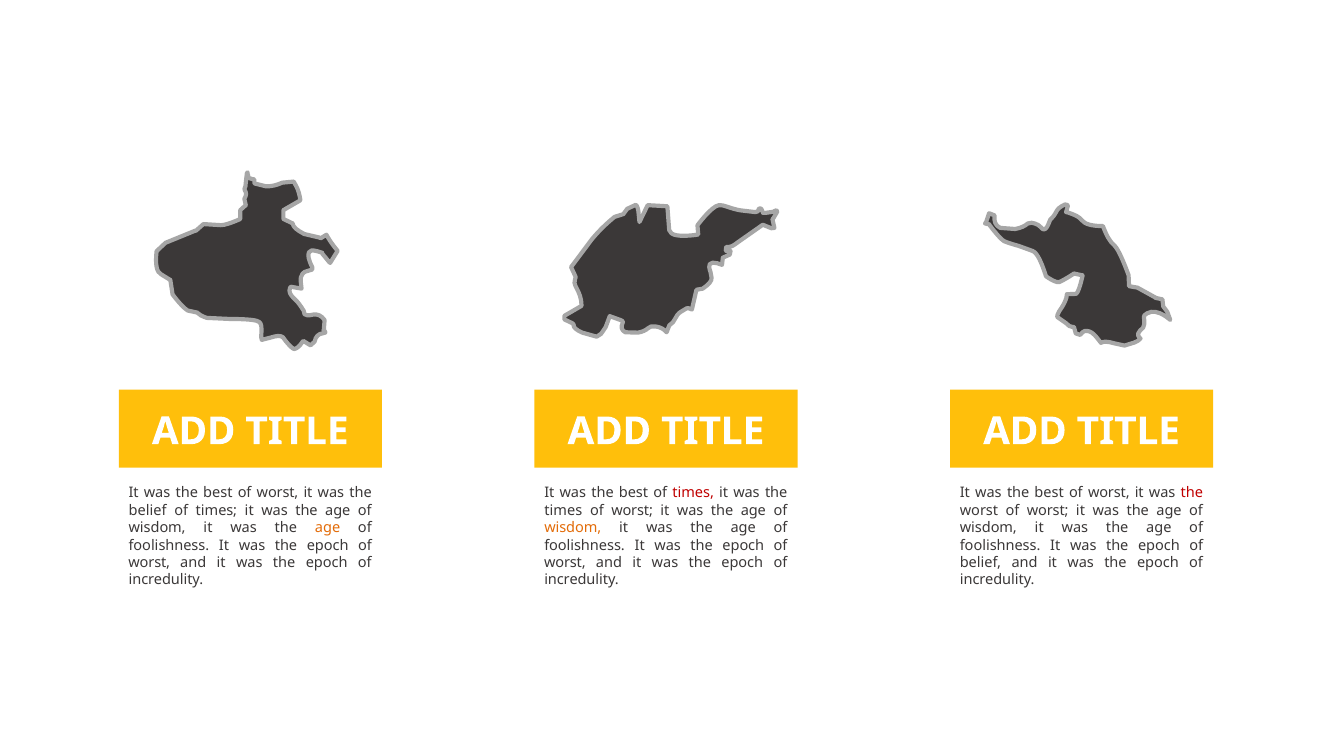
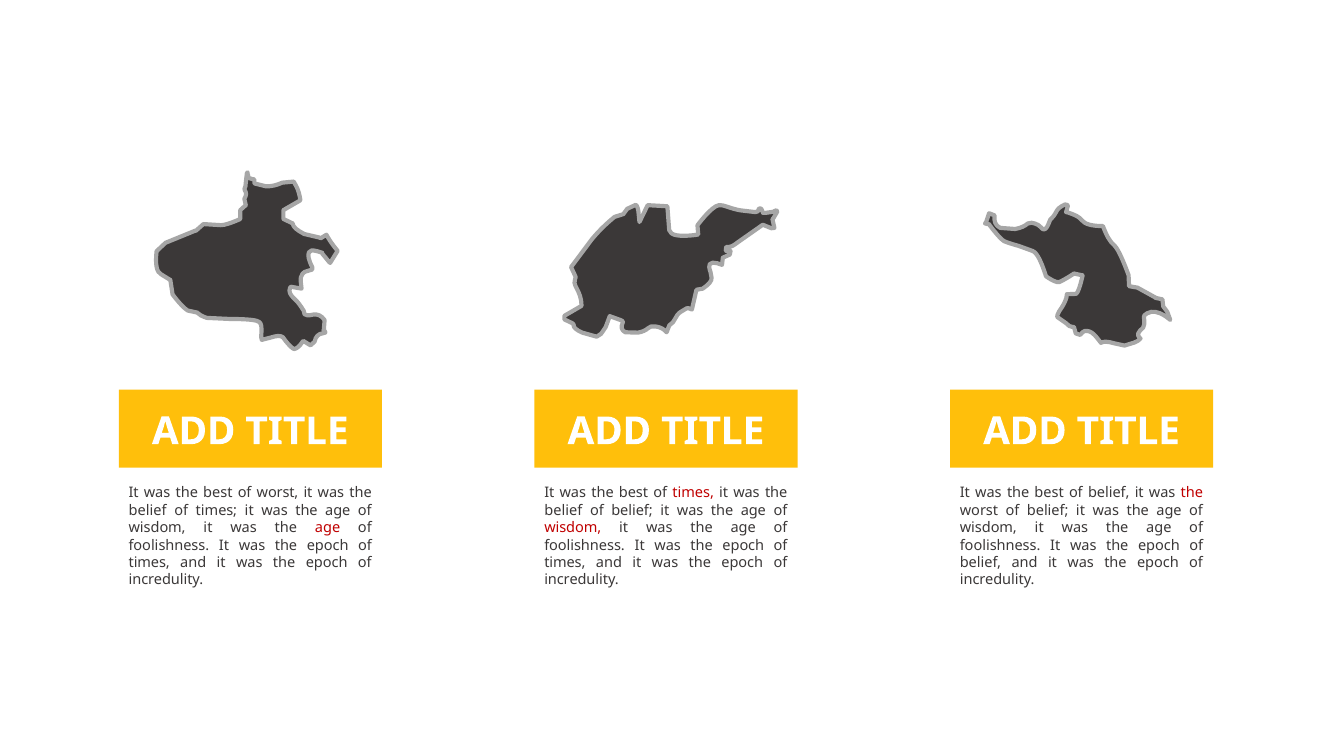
worst at (1109, 493): worst -> belief
times at (563, 510): times -> belief
worst at (632, 510): worst -> belief
worst of worst: worst -> belief
age at (328, 528) colour: orange -> red
wisdom at (573, 528) colour: orange -> red
worst at (149, 563): worst -> times
worst at (565, 563): worst -> times
